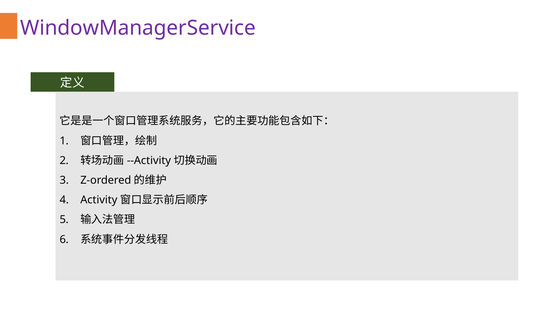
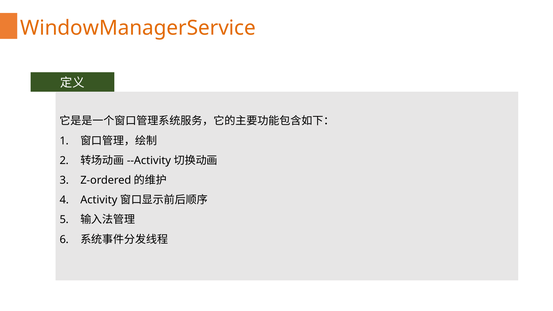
WindowManagerService colour: purple -> orange
